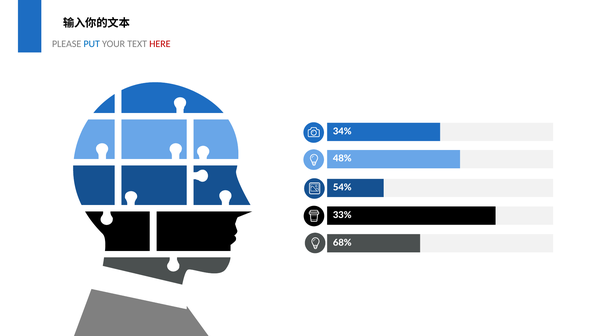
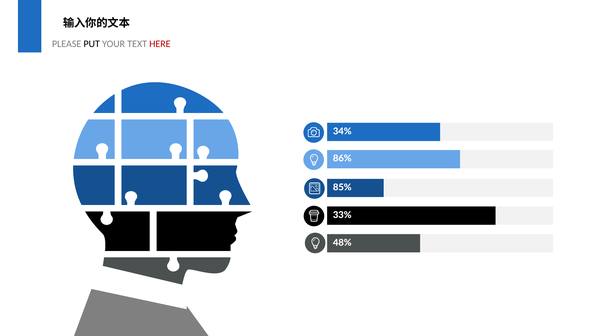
PUT colour: blue -> black
48%: 48% -> 86%
54%: 54% -> 85%
68%: 68% -> 48%
